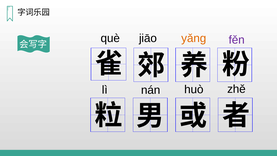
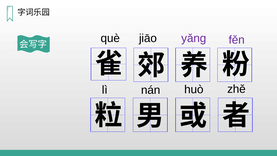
yǎnɡ colour: orange -> purple
